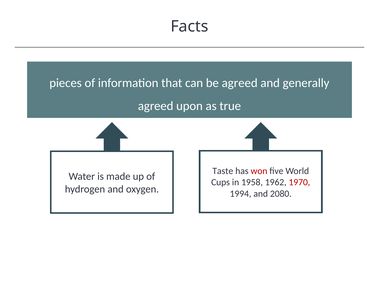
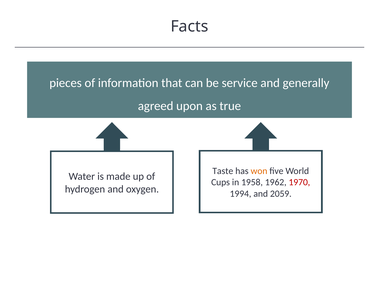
be agreed: agreed -> service
won colour: red -> orange
2080: 2080 -> 2059
